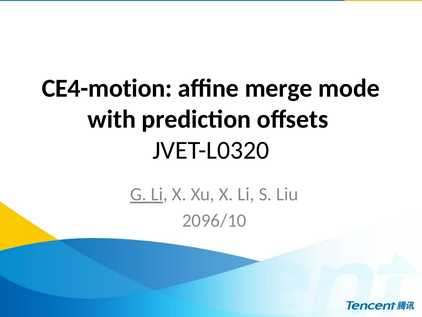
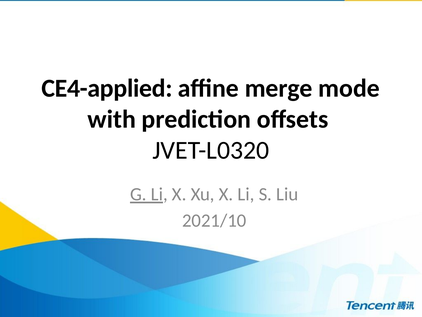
CE4-motion: CE4-motion -> CE4-applied
2096/10: 2096/10 -> 2021/10
